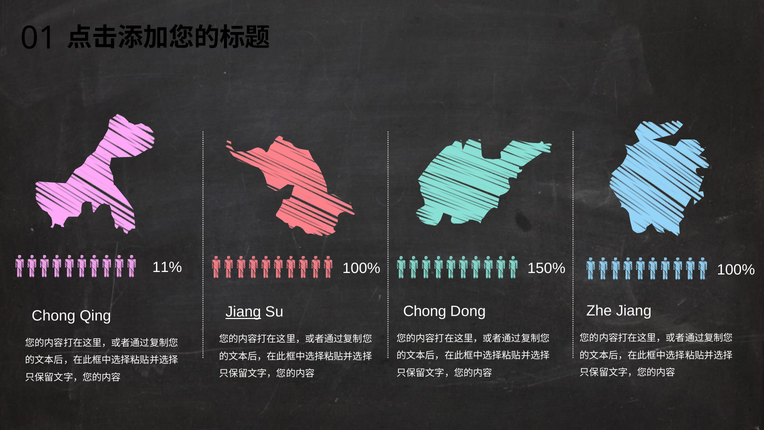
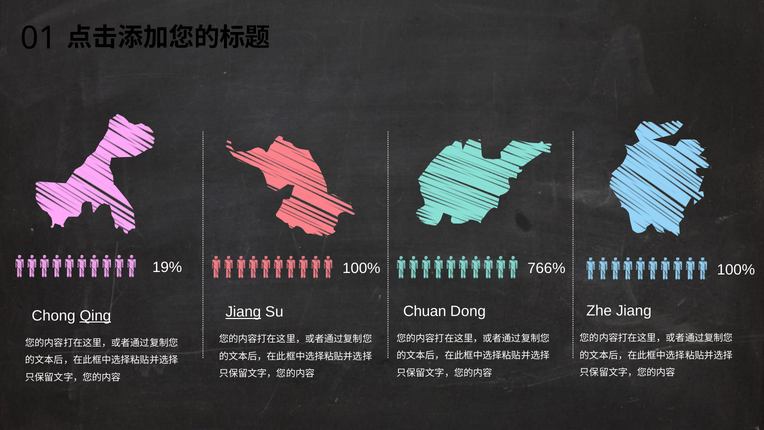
11%: 11% -> 19%
150%: 150% -> 766%
Chong at (425, 311): Chong -> Chuan
Qing underline: none -> present
